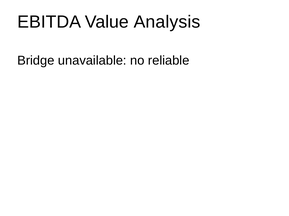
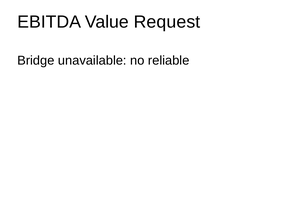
Analysis: Analysis -> Request
